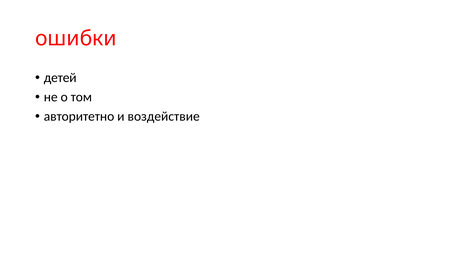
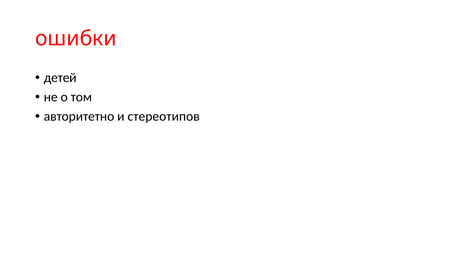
воздействие: воздействие -> стереотипов
